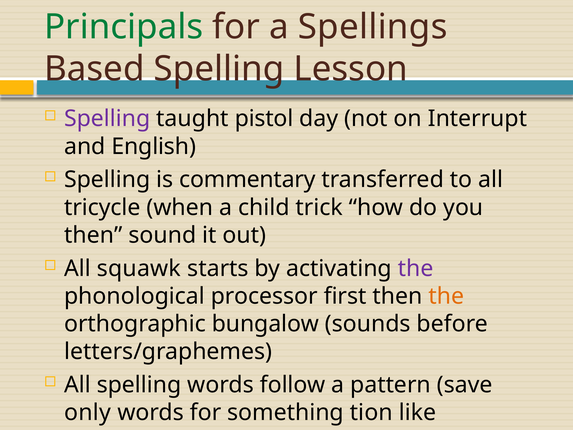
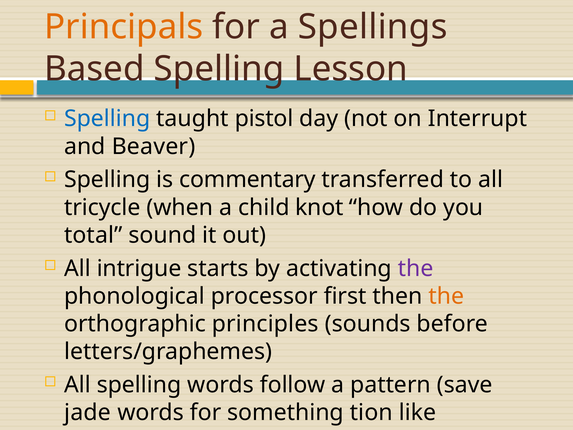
Principals colour: green -> orange
Spelling at (107, 119) colour: purple -> blue
English: English -> Beaver
trick: trick -> knot
then at (93, 235): then -> total
squawk: squawk -> intrigue
bungalow: bungalow -> principles
only: only -> jade
